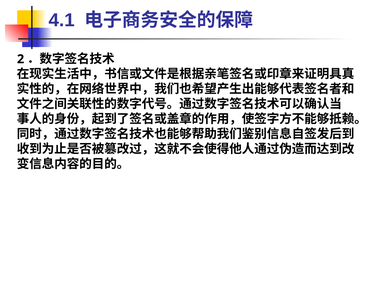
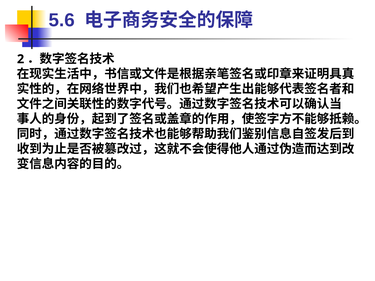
4.1: 4.1 -> 5.6
